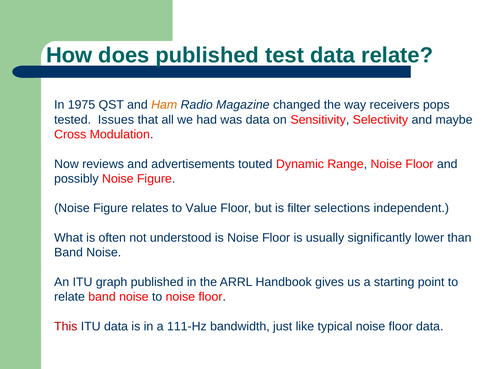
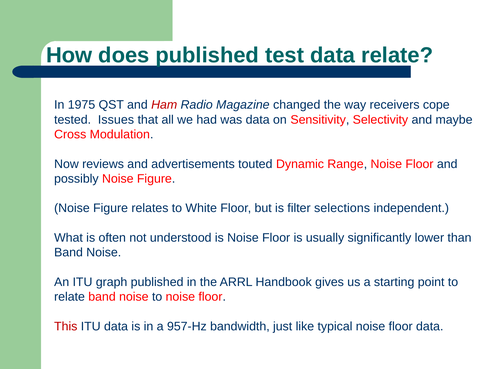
Ham colour: orange -> red
pops: pops -> cope
Value: Value -> White
111-Hz: 111-Hz -> 957-Hz
